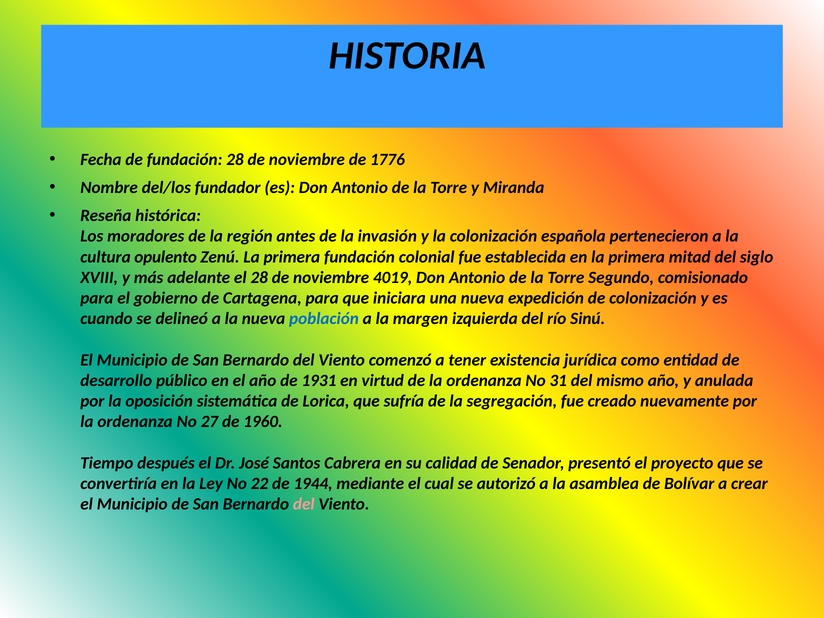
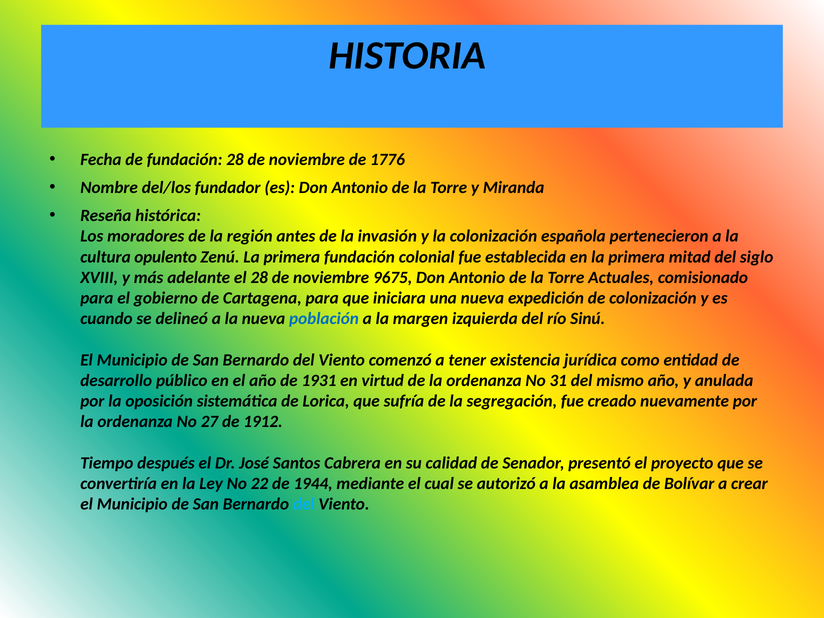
4019: 4019 -> 9675
Segundo: Segundo -> Actuales
1960: 1960 -> 1912
del at (304, 504) colour: pink -> light blue
